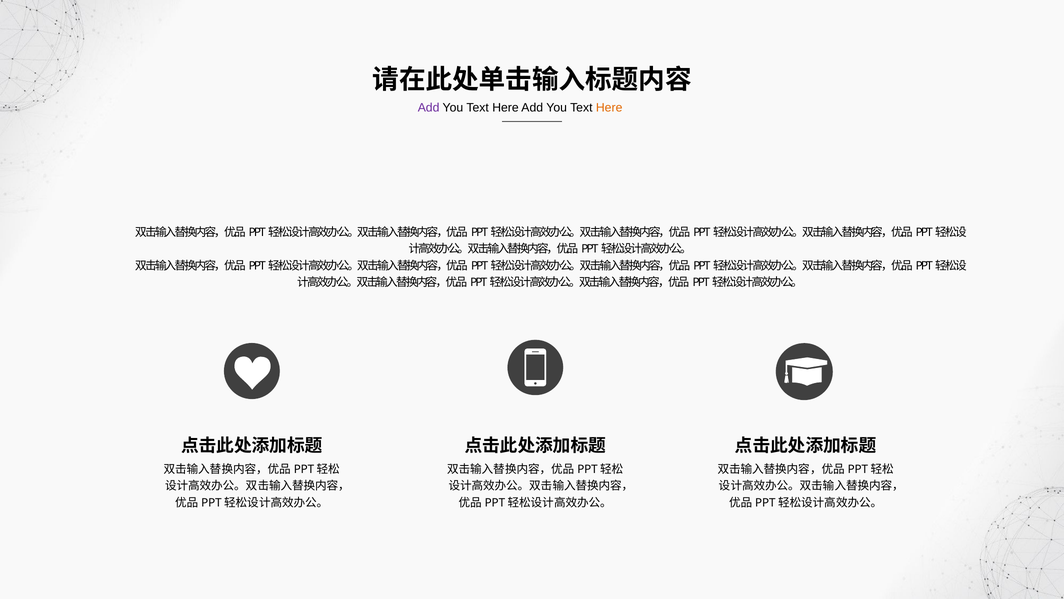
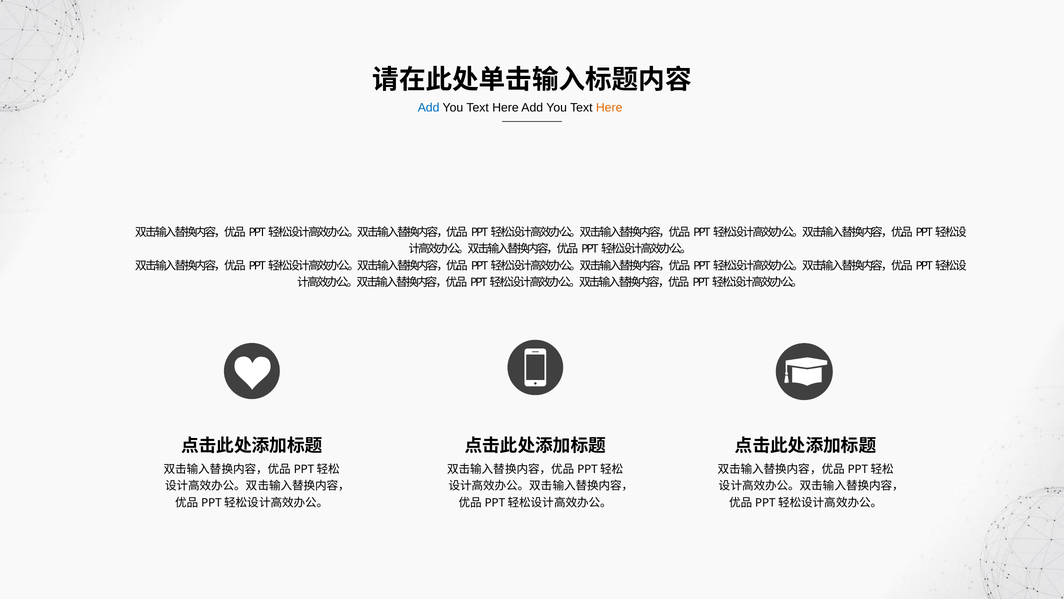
Add at (429, 108) colour: purple -> blue
